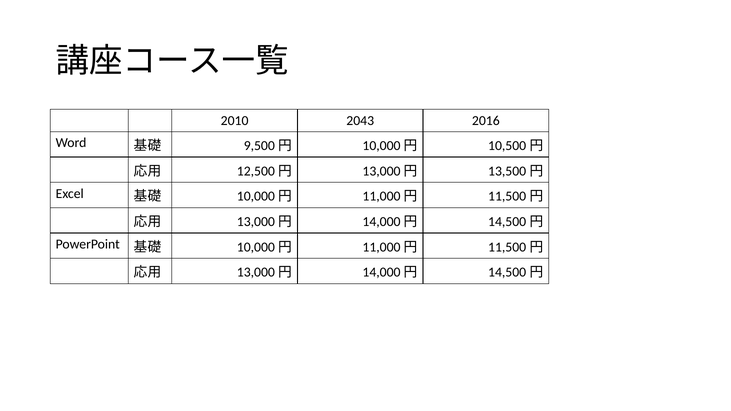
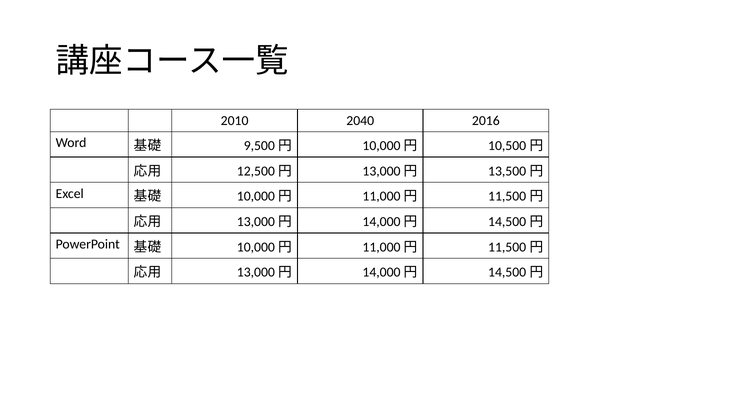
2043: 2043 -> 2040
